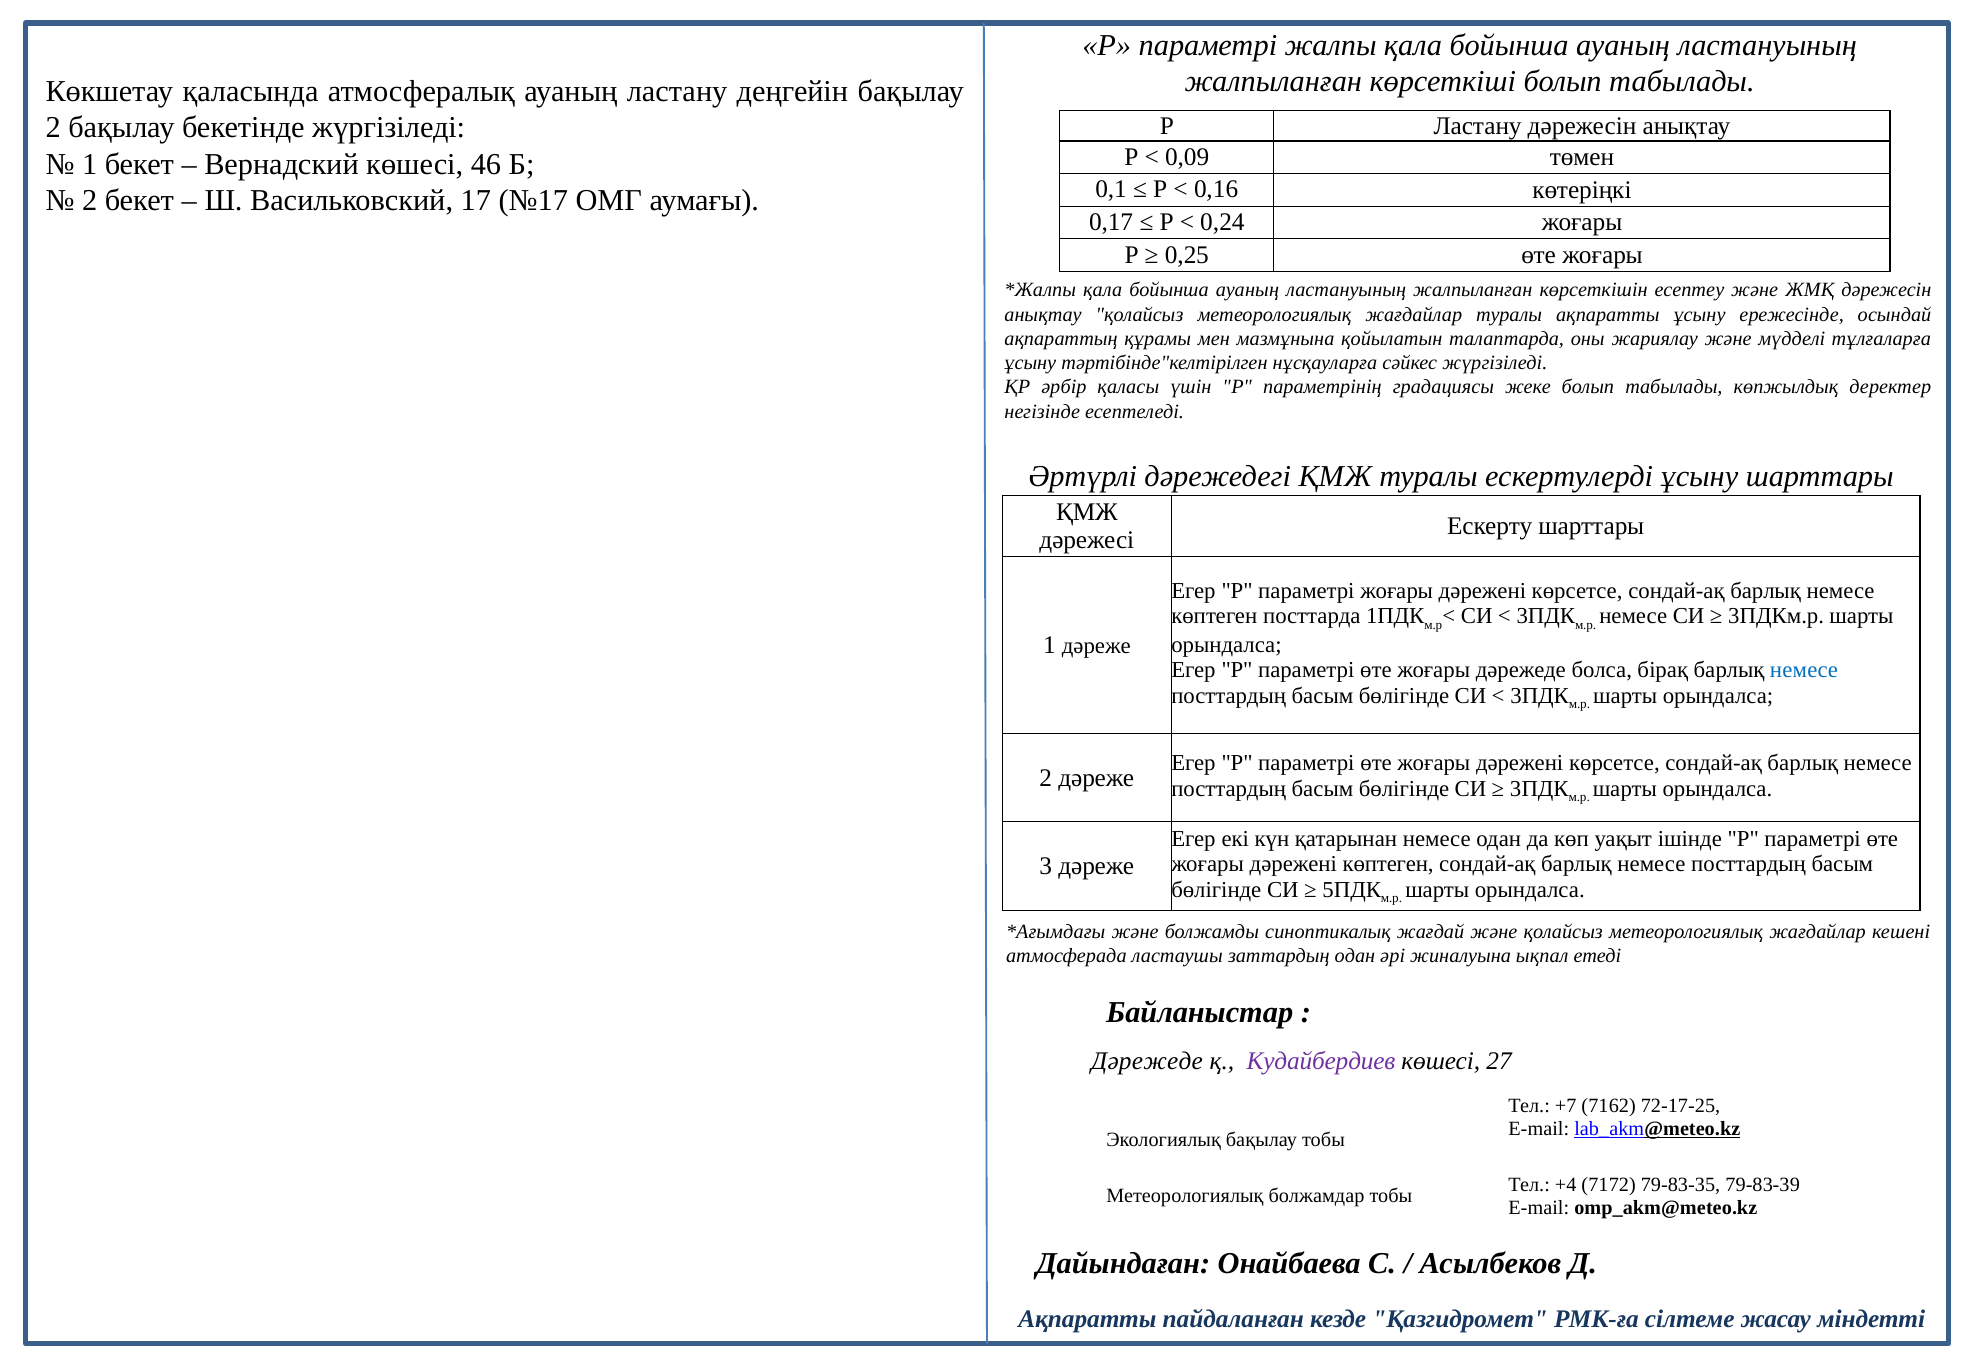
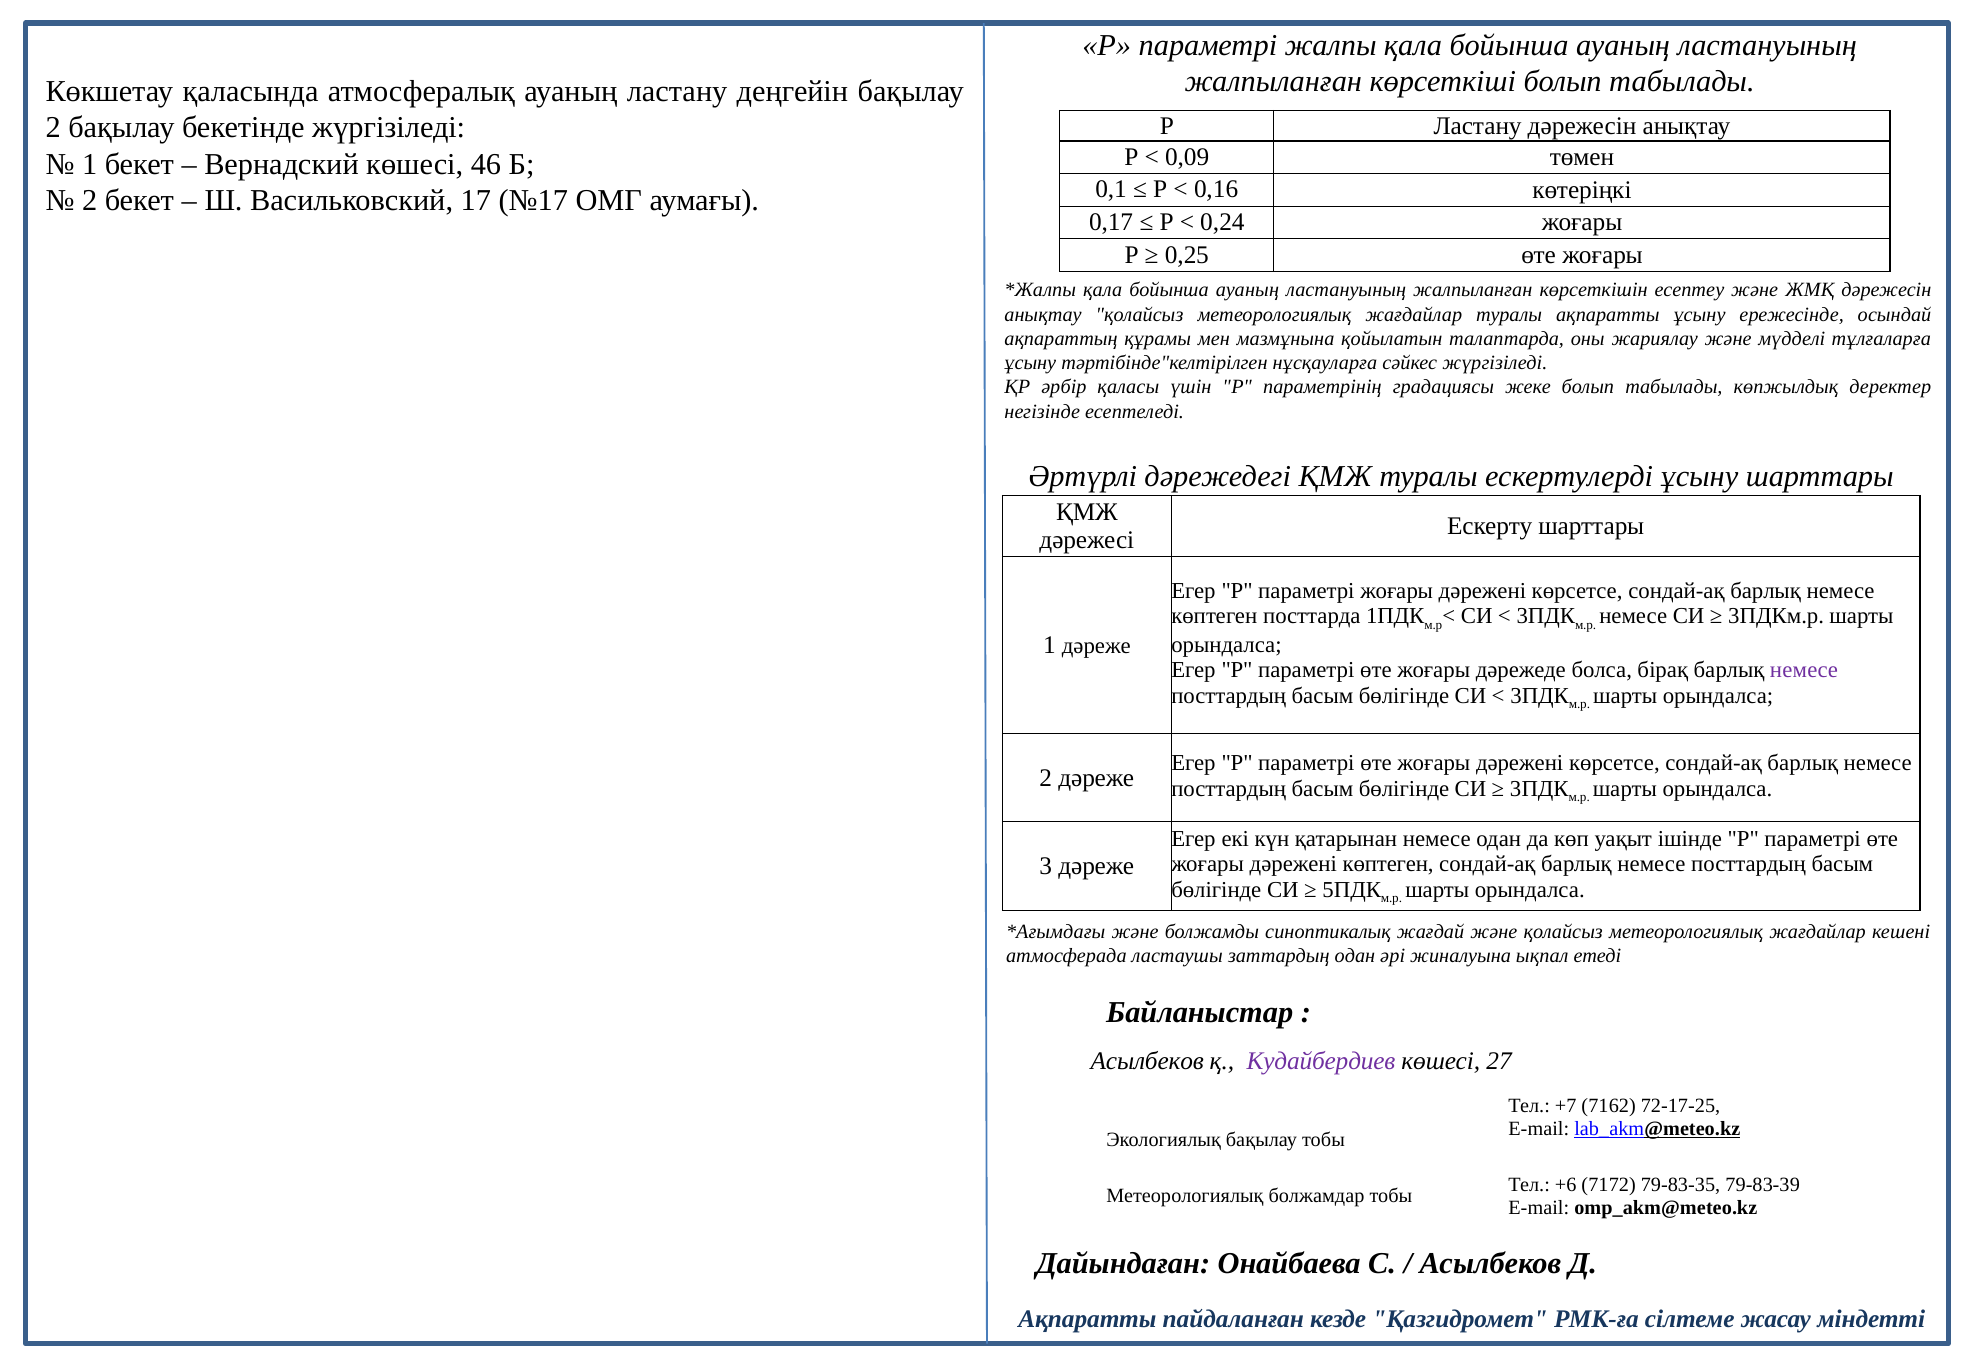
немесе at (1804, 670) colour: blue -> purple
Дәрежеде at (1147, 1061): Дәрежеде -> Асылбеков
+4: +4 -> +6
